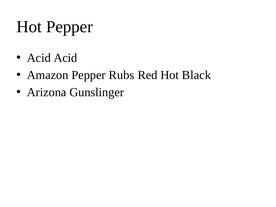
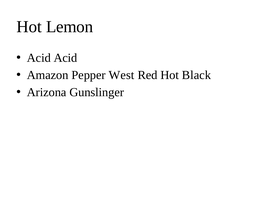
Hot Pepper: Pepper -> Lemon
Rubs: Rubs -> West
